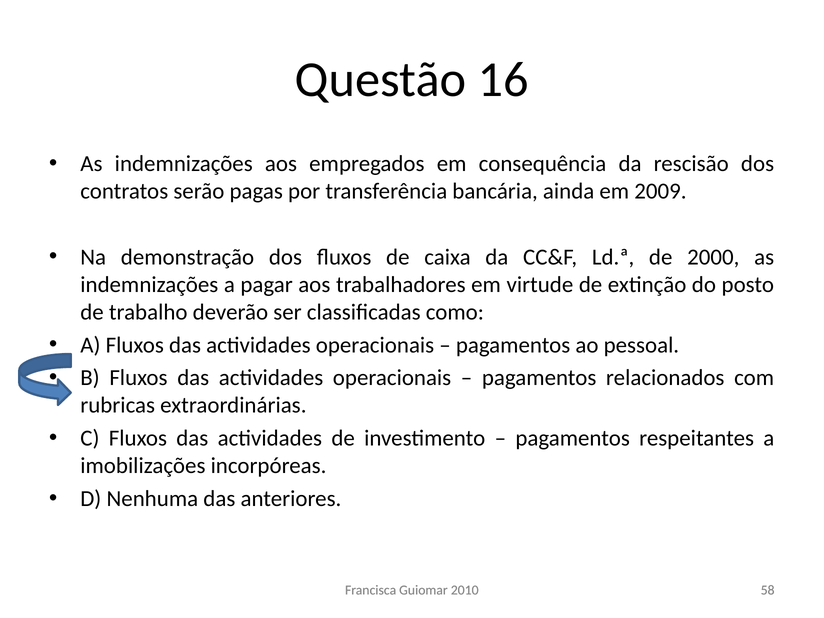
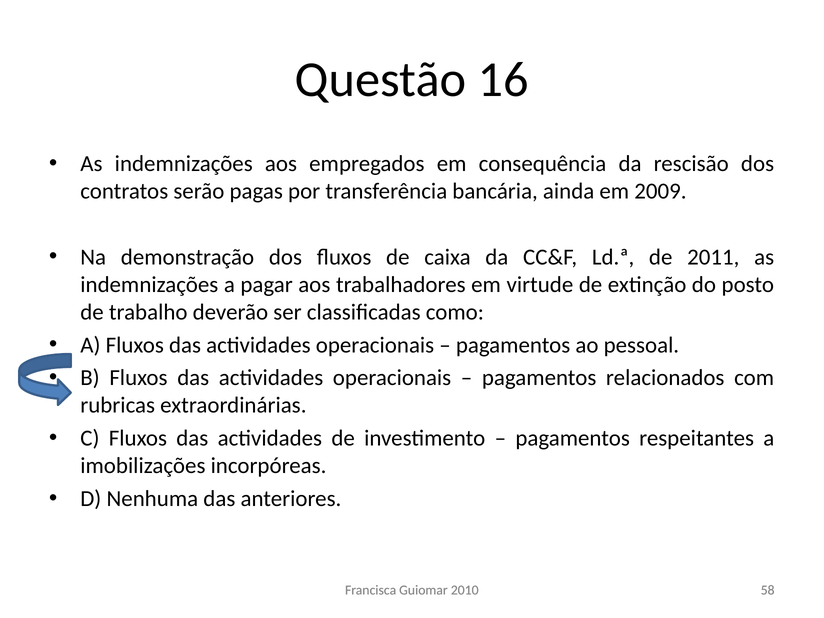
2000: 2000 -> 2011
